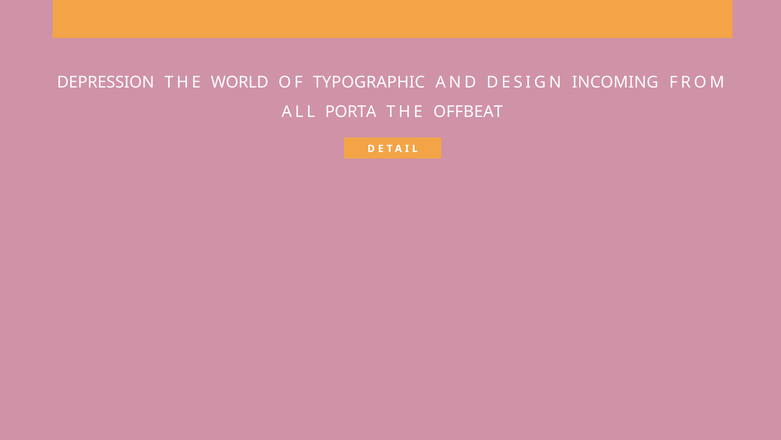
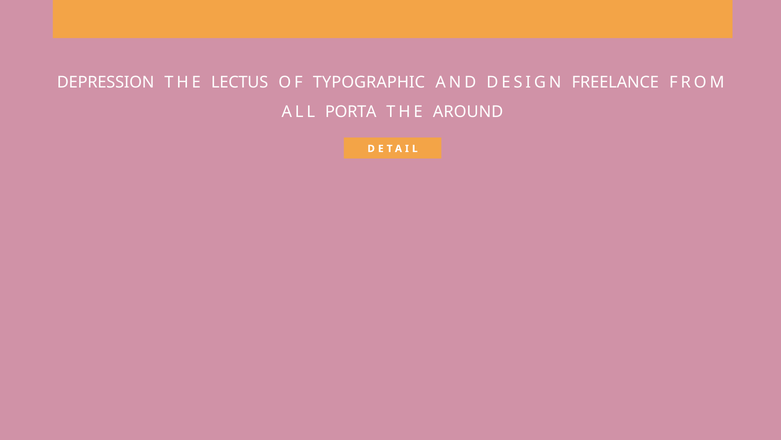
WORLD: WORLD -> LECTUS
INCOMING: INCOMING -> FREELANCE
OFFBEAT: OFFBEAT -> AROUND
